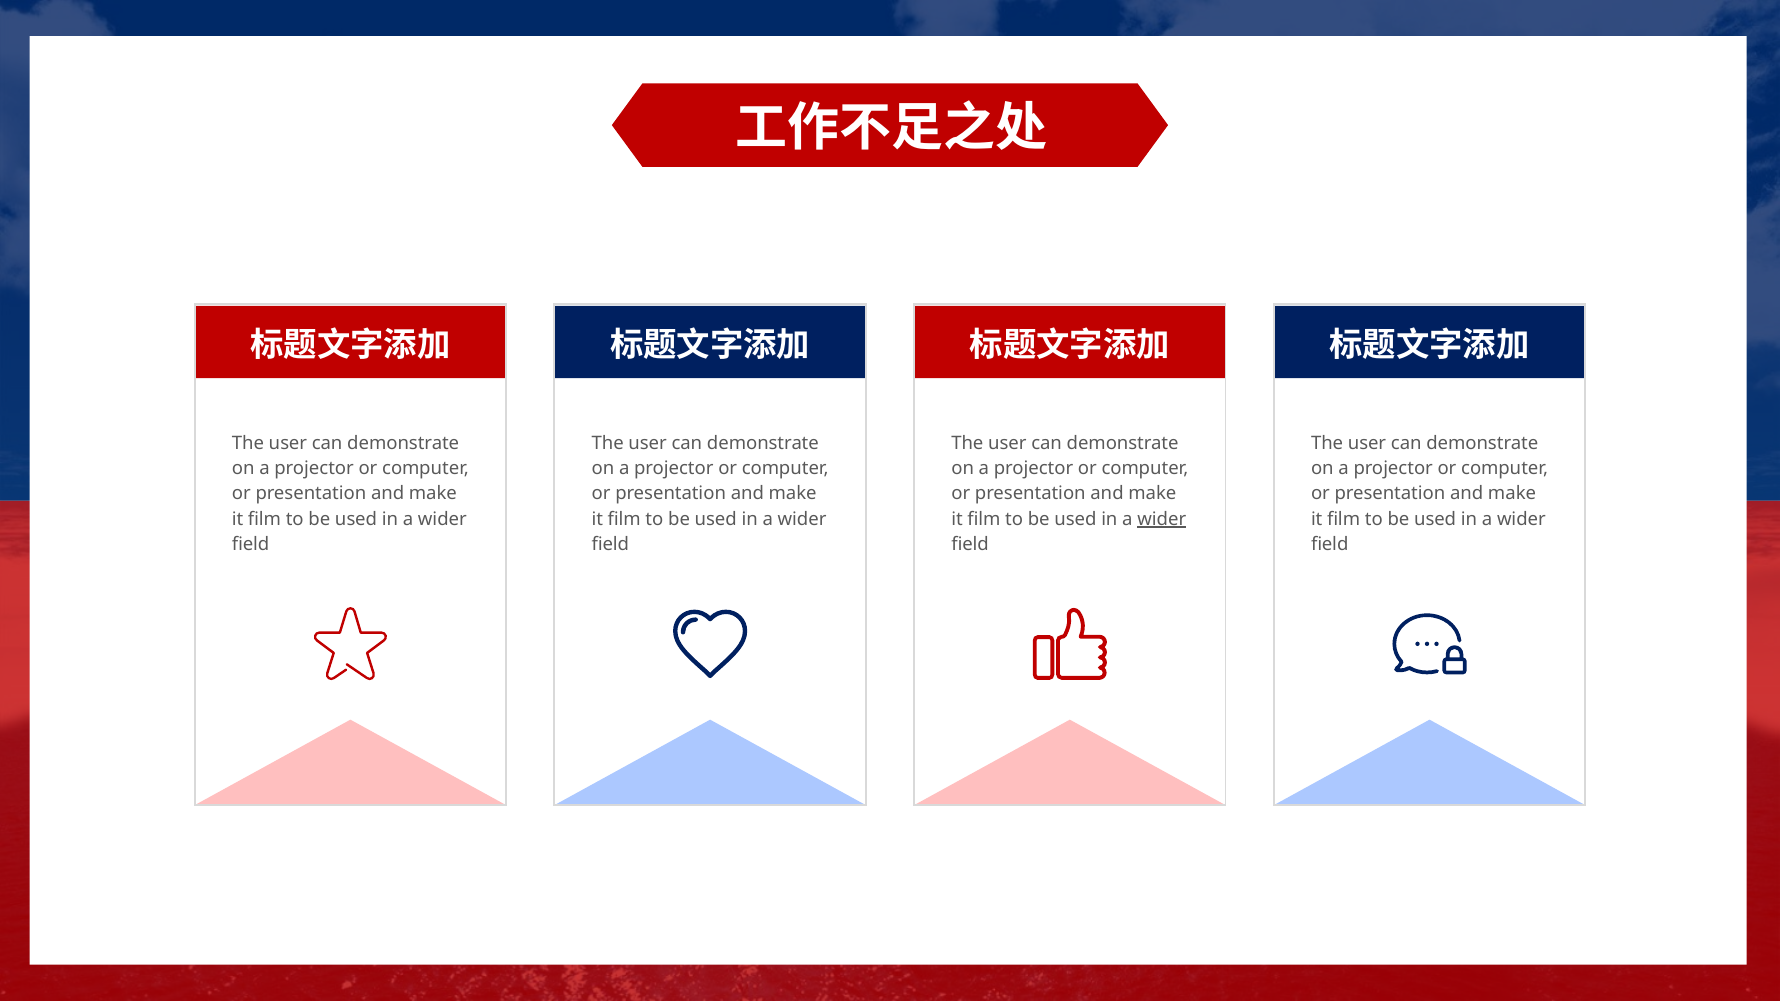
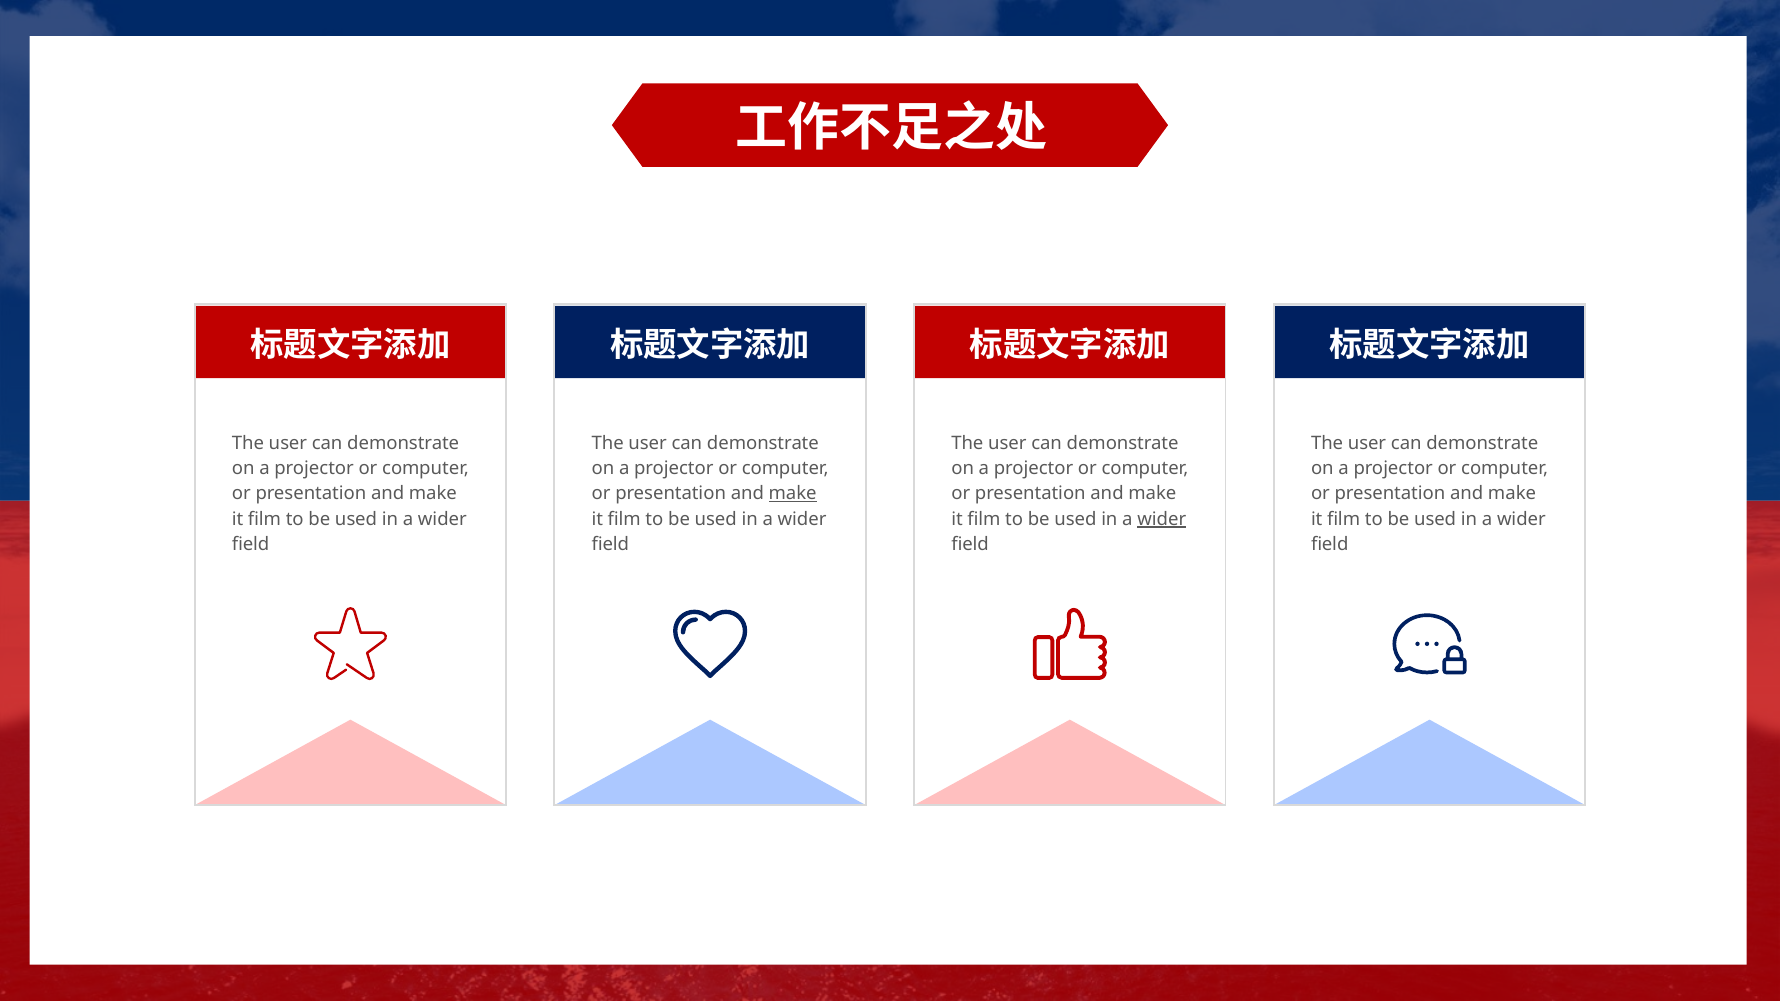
make at (793, 494) underline: none -> present
